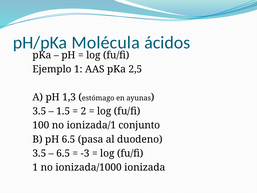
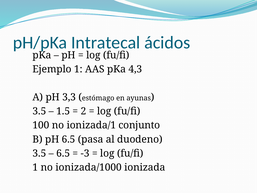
Molécula: Molécula -> Intratecal
2,5: 2,5 -> 4,3
1,3: 1,3 -> 3,3
